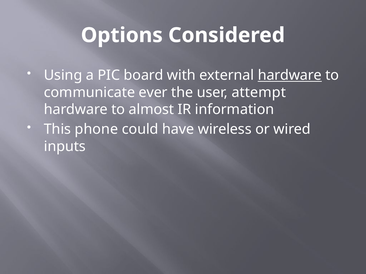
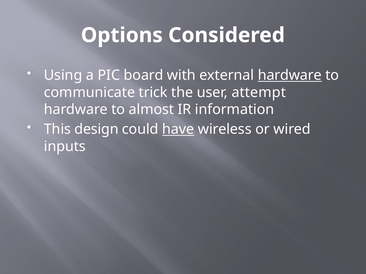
ever: ever -> trick
phone: phone -> design
have underline: none -> present
